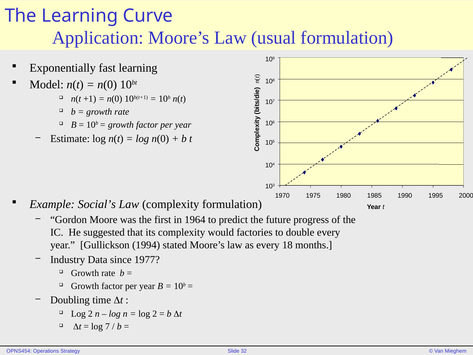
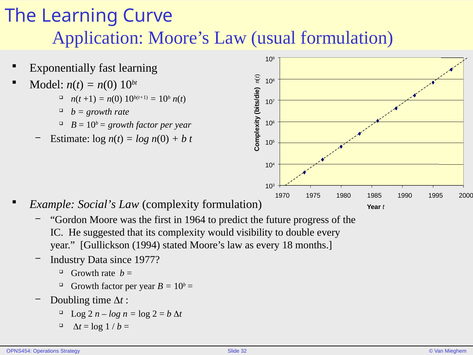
factories: factories -> visibility
7: 7 -> 1
